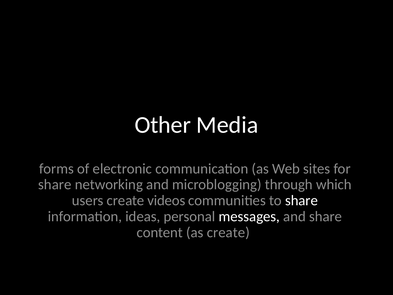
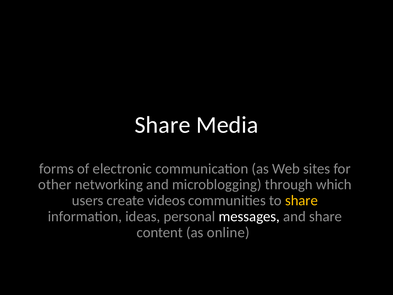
Other at (163, 125): Other -> Share
share at (55, 184): share -> other
share at (301, 200) colour: white -> yellow
as create: create -> online
